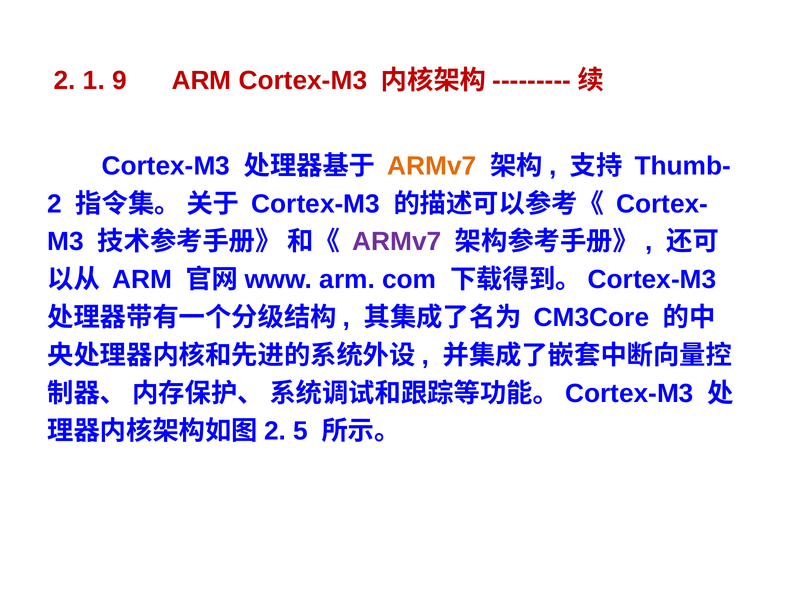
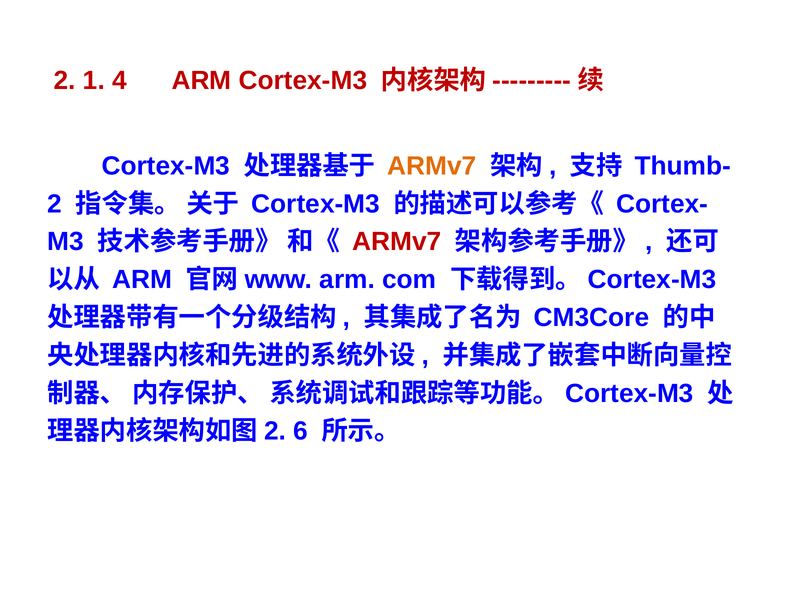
9: 9 -> 4
ARMv7 at (397, 242) colour: purple -> red
5: 5 -> 6
